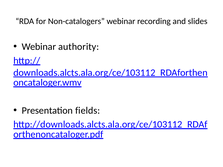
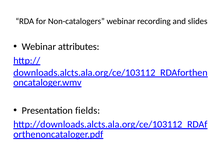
authority: authority -> attributes
